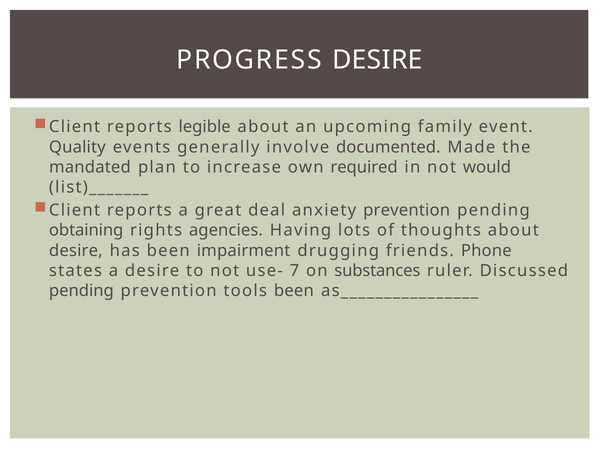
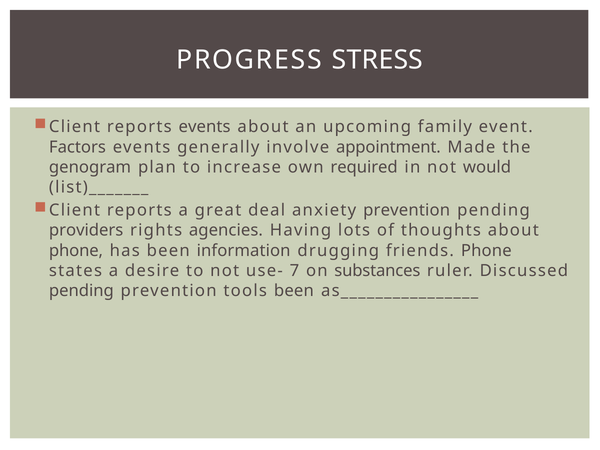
PROGRESS DESIRE: DESIRE -> STRESS
reports legible: legible -> events
Quality: Quality -> Factors
documented: documented -> appointment
mandated: mandated -> genogram
obtaining: obtaining -> providers
desire at (76, 251): desire -> phone
impairment: impairment -> information
